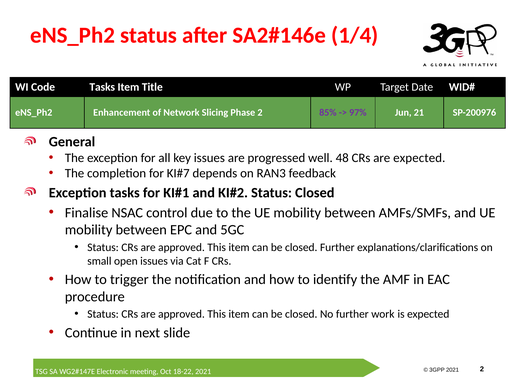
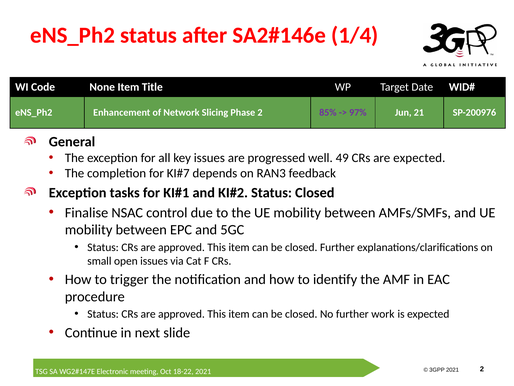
Code Tasks: Tasks -> None
48: 48 -> 49
